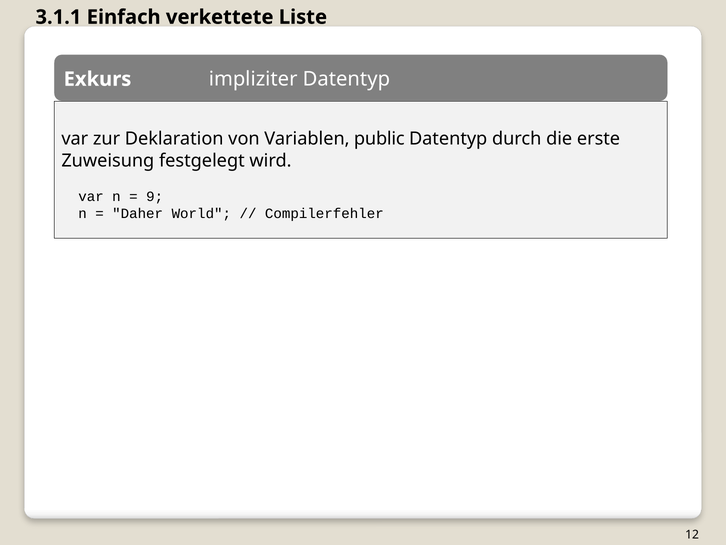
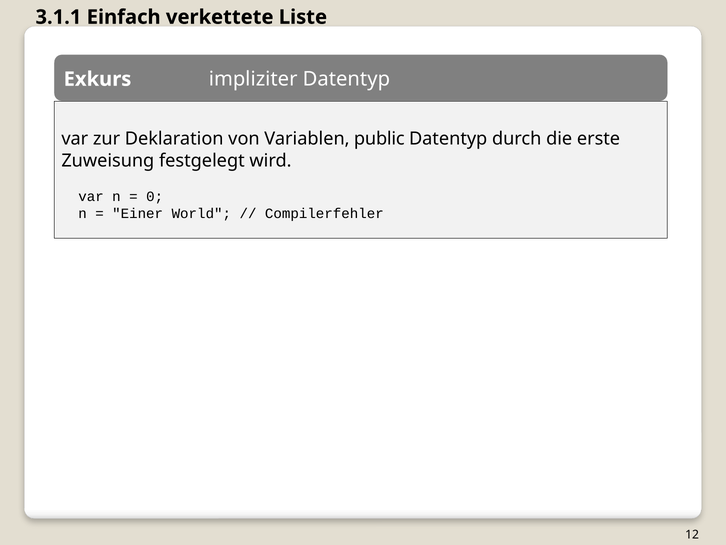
9: 9 -> 0
Daher: Daher -> Einer
